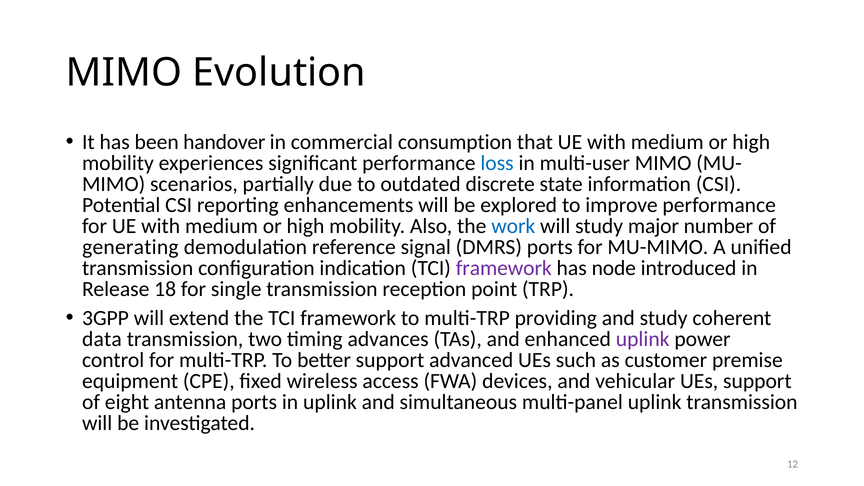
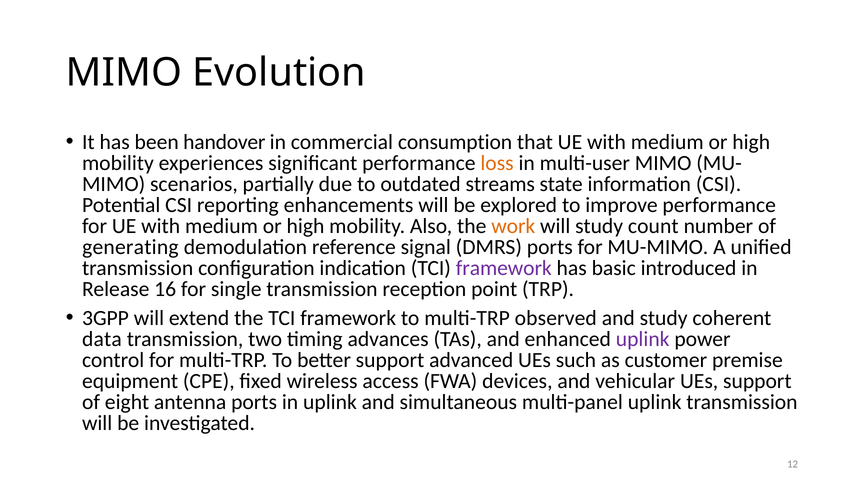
loss colour: blue -> orange
discrete: discrete -> streams
work colour: blue -> orange
major: major -> count
node: node -> basic
18: 18 -> 16
providing: providing -> observed
